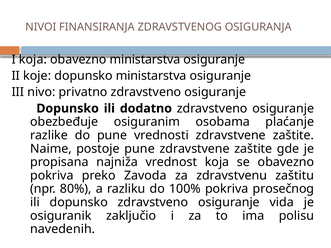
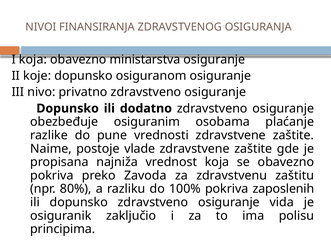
dopunsko ministarstva: ministarstva -> osiguranom
postoje pune: pune -> vlade
prosečnog: prosečnog -> zaposlenih
navedenih: navedenih -> principima
